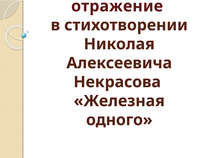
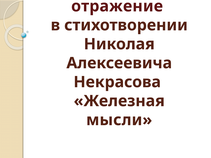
одного: одного -> мысли
